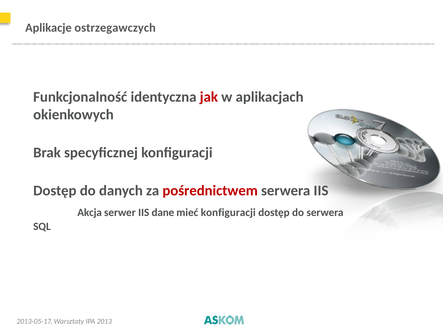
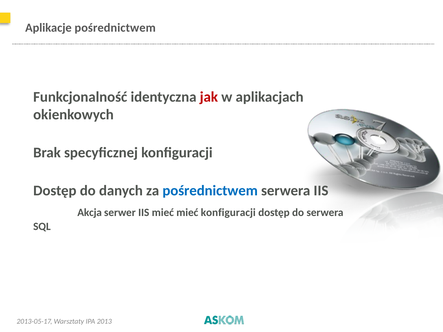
Aplikacje ostrzegawczych: ostrzegawczych -> pośrednictwem
pośrednictwem at (210, 191) colour: red -> blue
IIS dane: dane -> mieć
